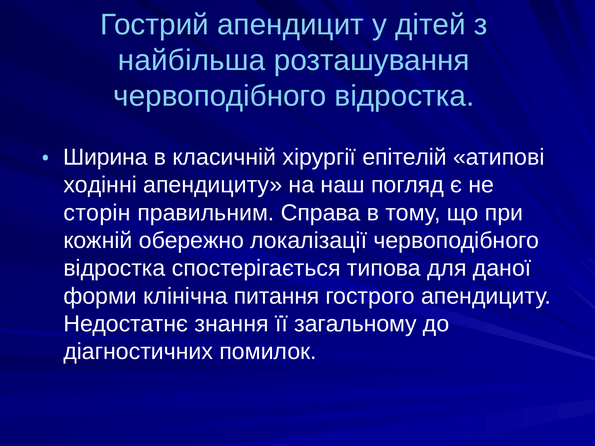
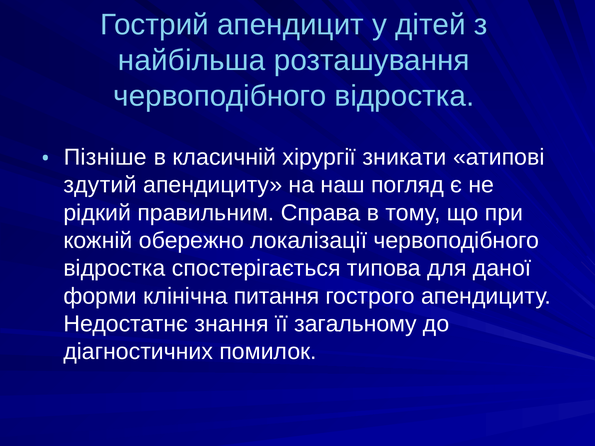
Ширина: Ширина -> Пізніше
епітелій: епітелій -> зникати
ходінні: ходінні -> здутий
сторін: сторін -> рідкий
